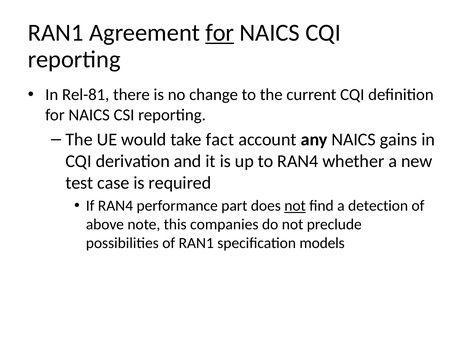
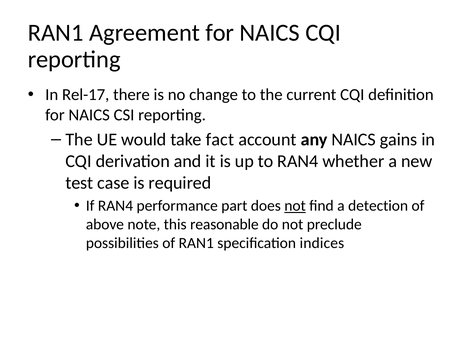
for at (220, 33) underline: present -> none
Rel-81: Rel-81 -> Rel-17
companies: companies -> reasonable
models: models -> indices
